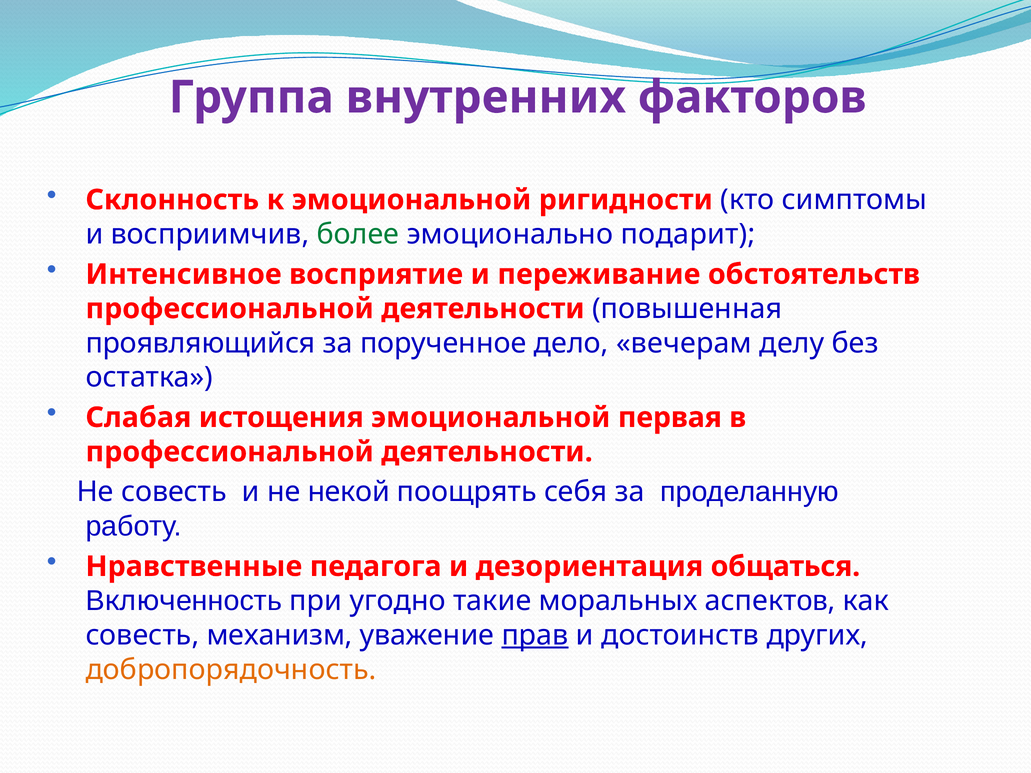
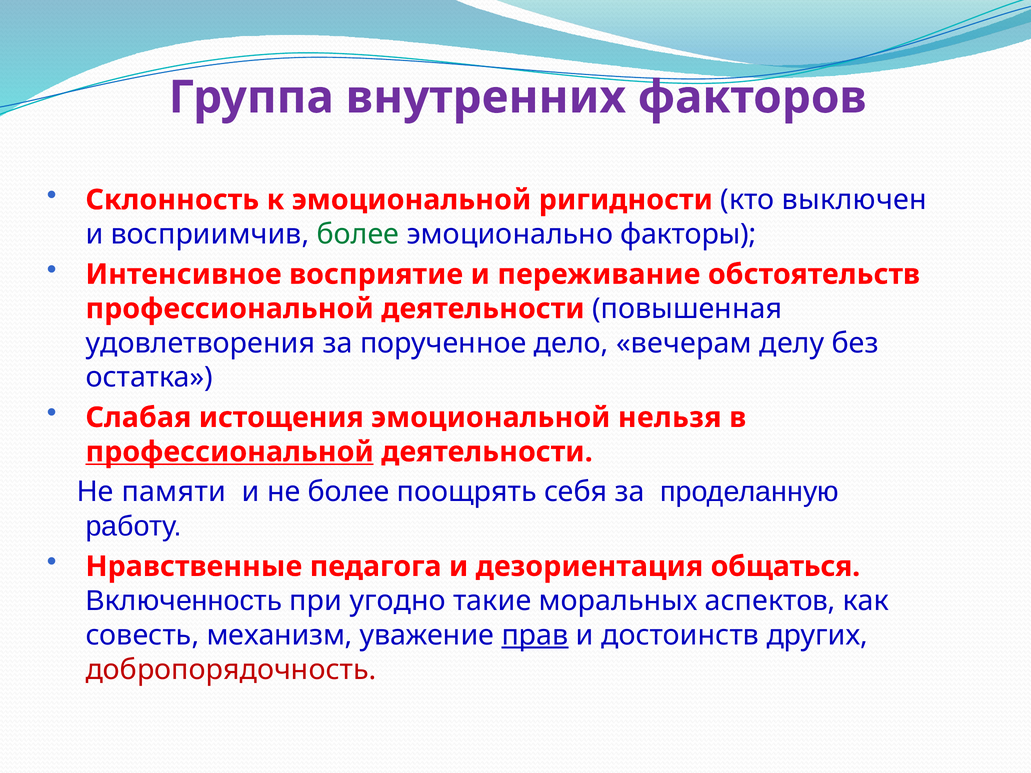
симптомы: симптомы -> выключен
подарит: подарит -> факторы
проявляющийся: проявляющийся -> удовлетворения
первая: первая -> нельзя
профессиональной at (230, 452) underline: none -> present
Не совесть: совесть -> памяти
не некой: некой -> более
добропорядочность colour: orange -> red
